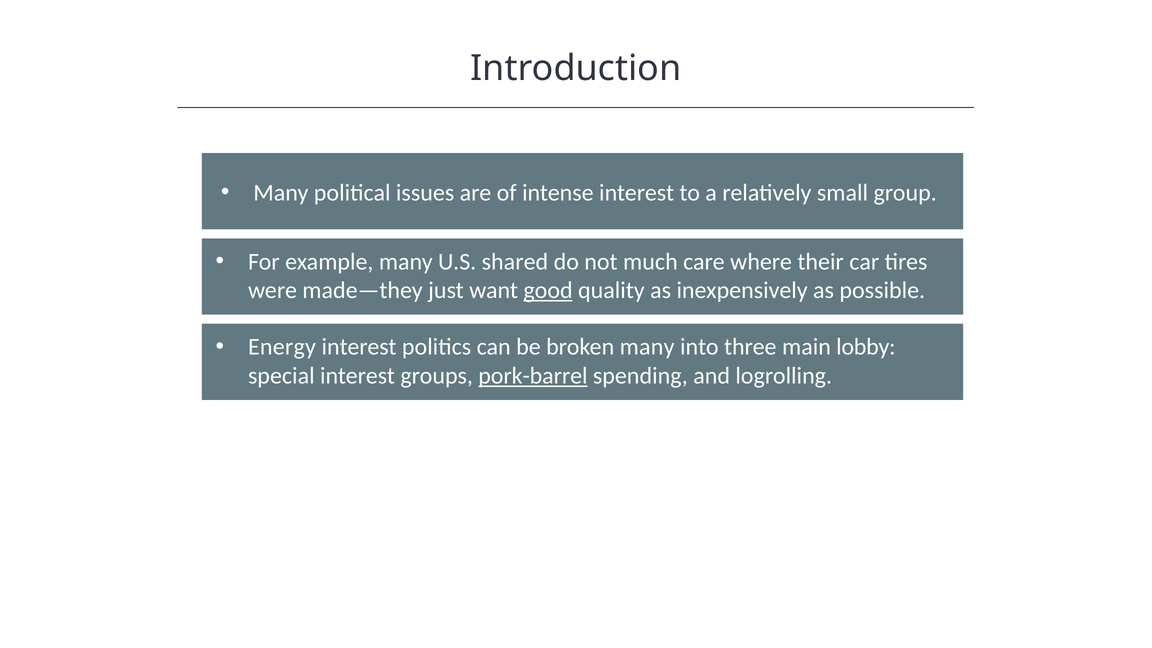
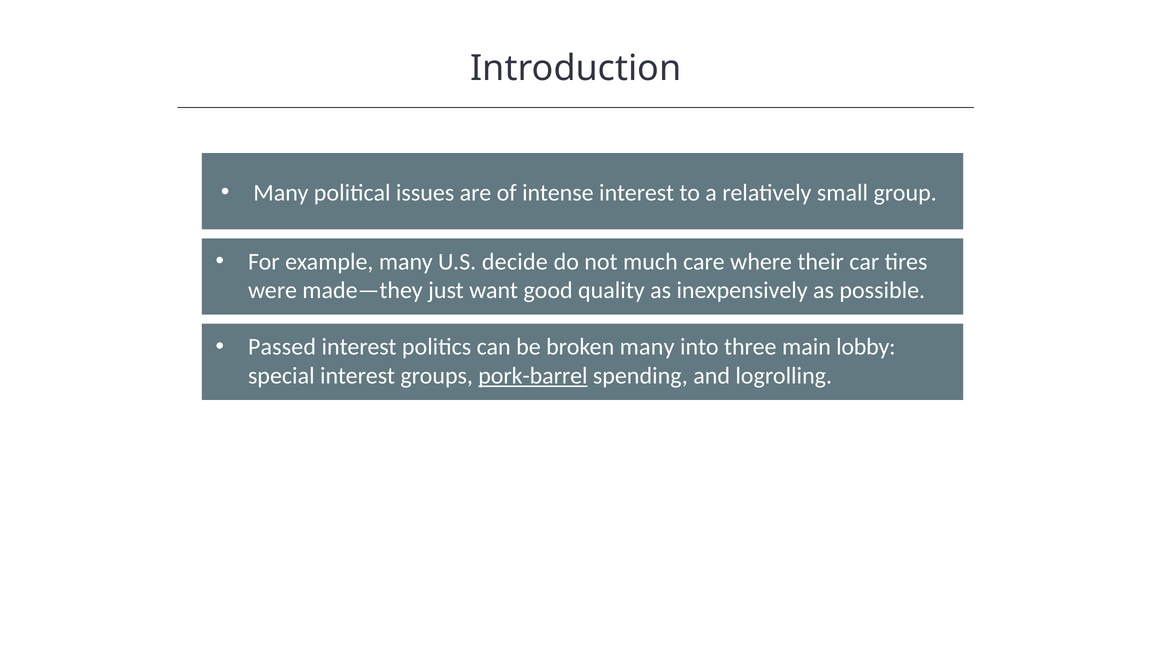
shared: shared -> decide
good underline: present -> none
Energy: Energy -> Passed
